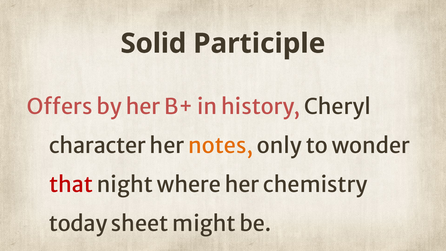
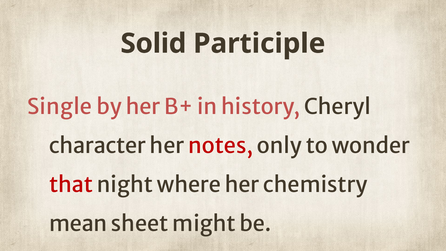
Offers: Offers -> Single
notes colour: orange -> red
today: today -> mean
